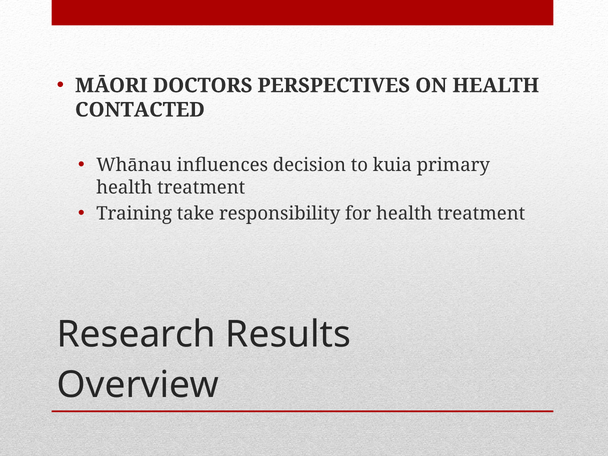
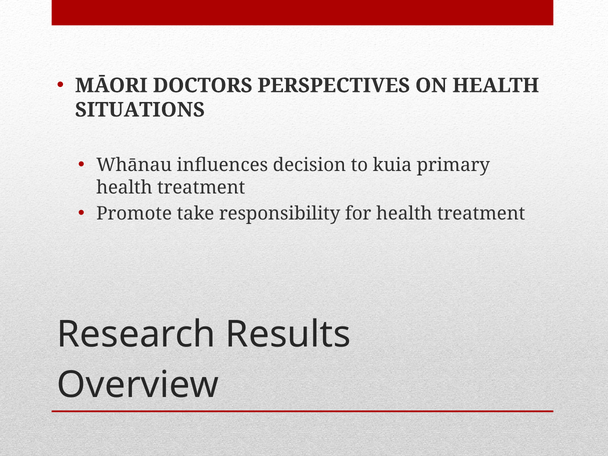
CONTACTED: CONTACTED -> SITUATIONS
Training: Training -> Promote
